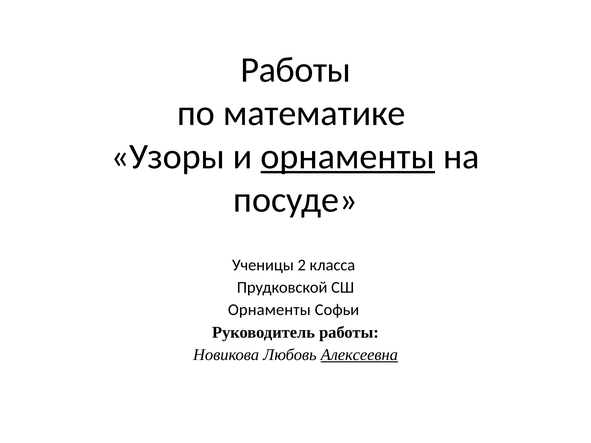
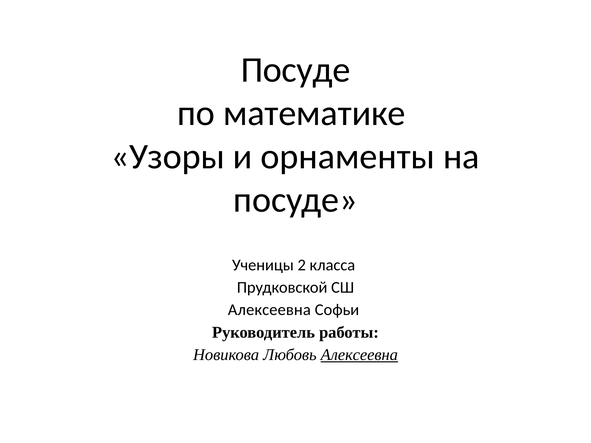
Работы at (296, 70): Работы -> Посуде
орнаменты at (348, 157) underline: present -> none
Орнаменты at (269, 310): Орнаменты -> Алексеевна
